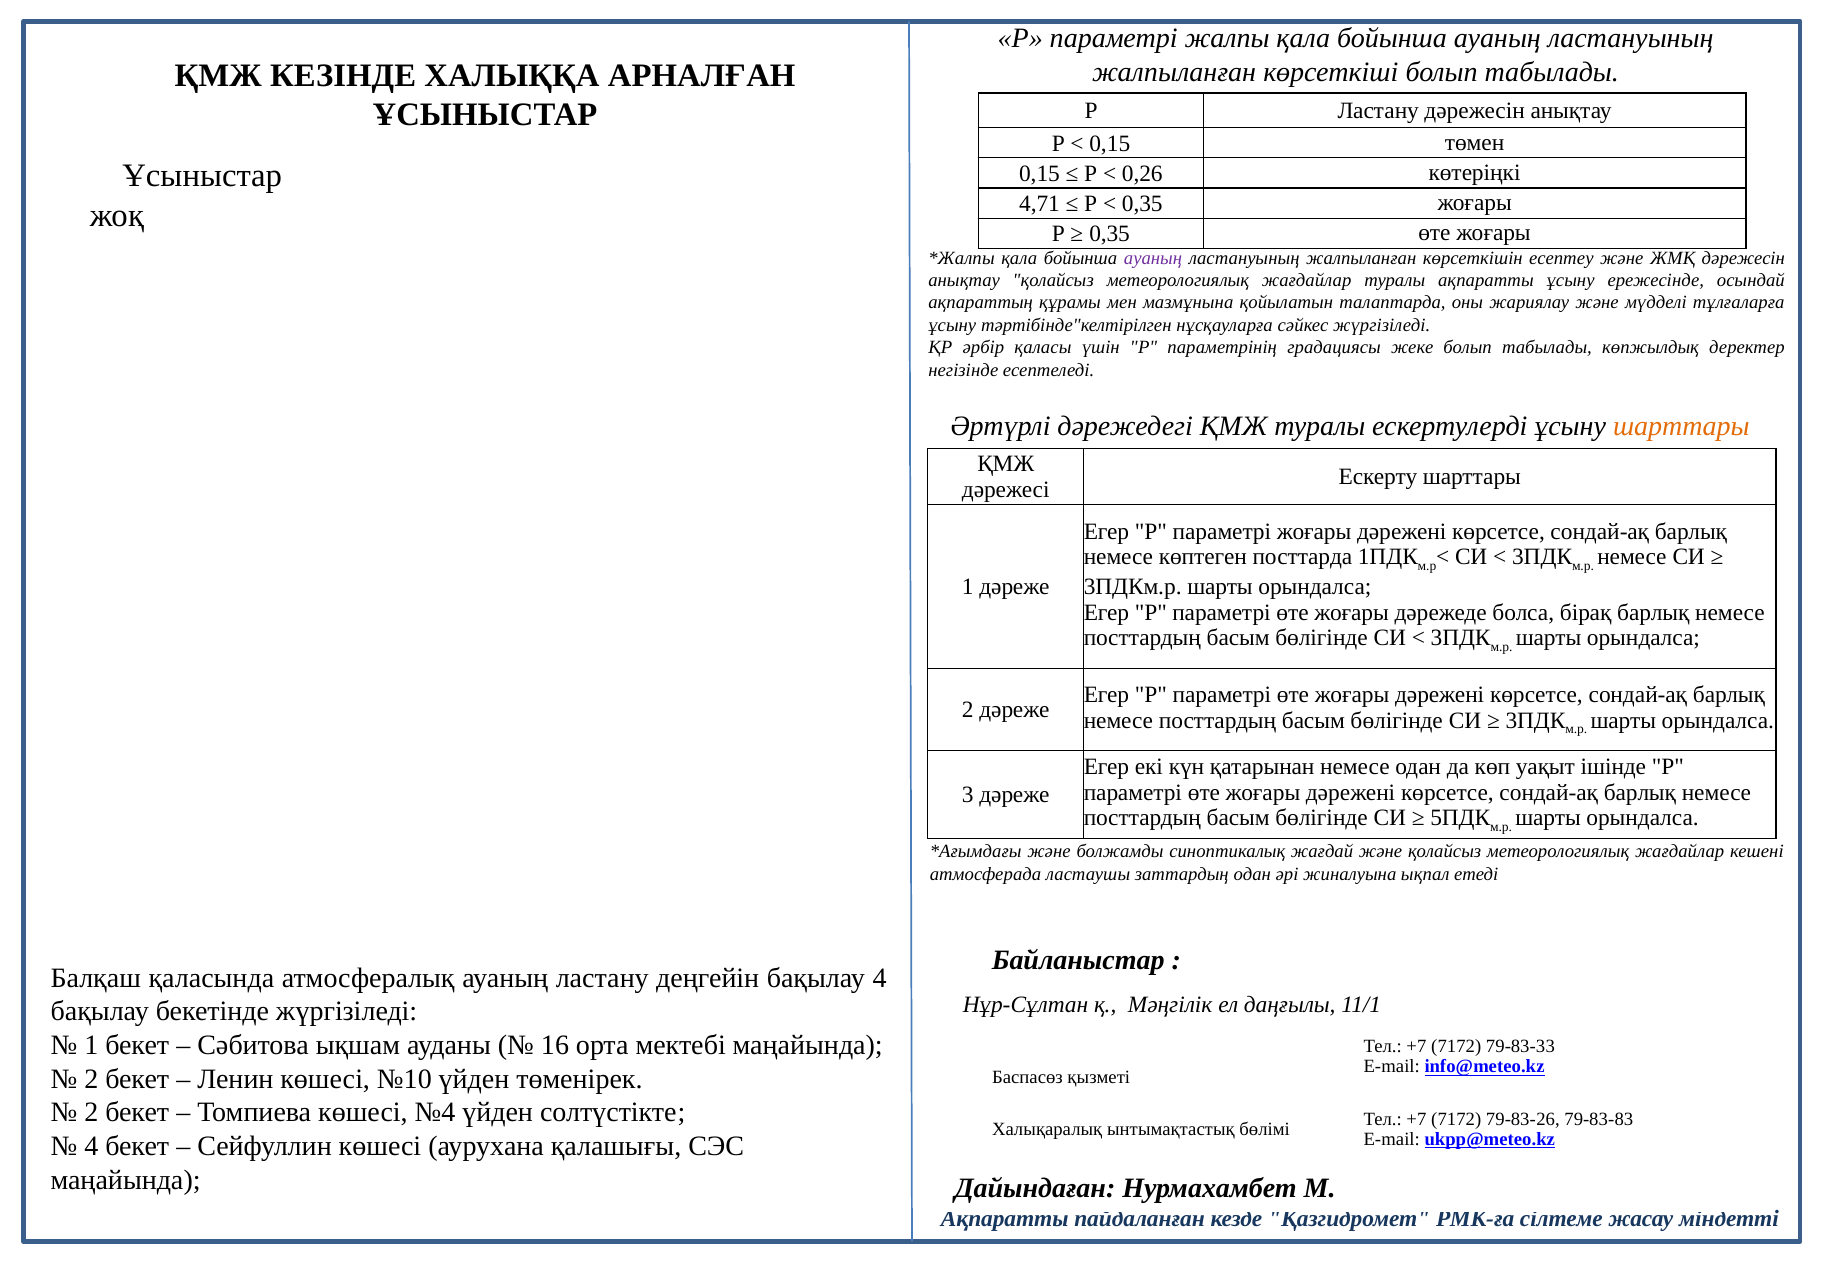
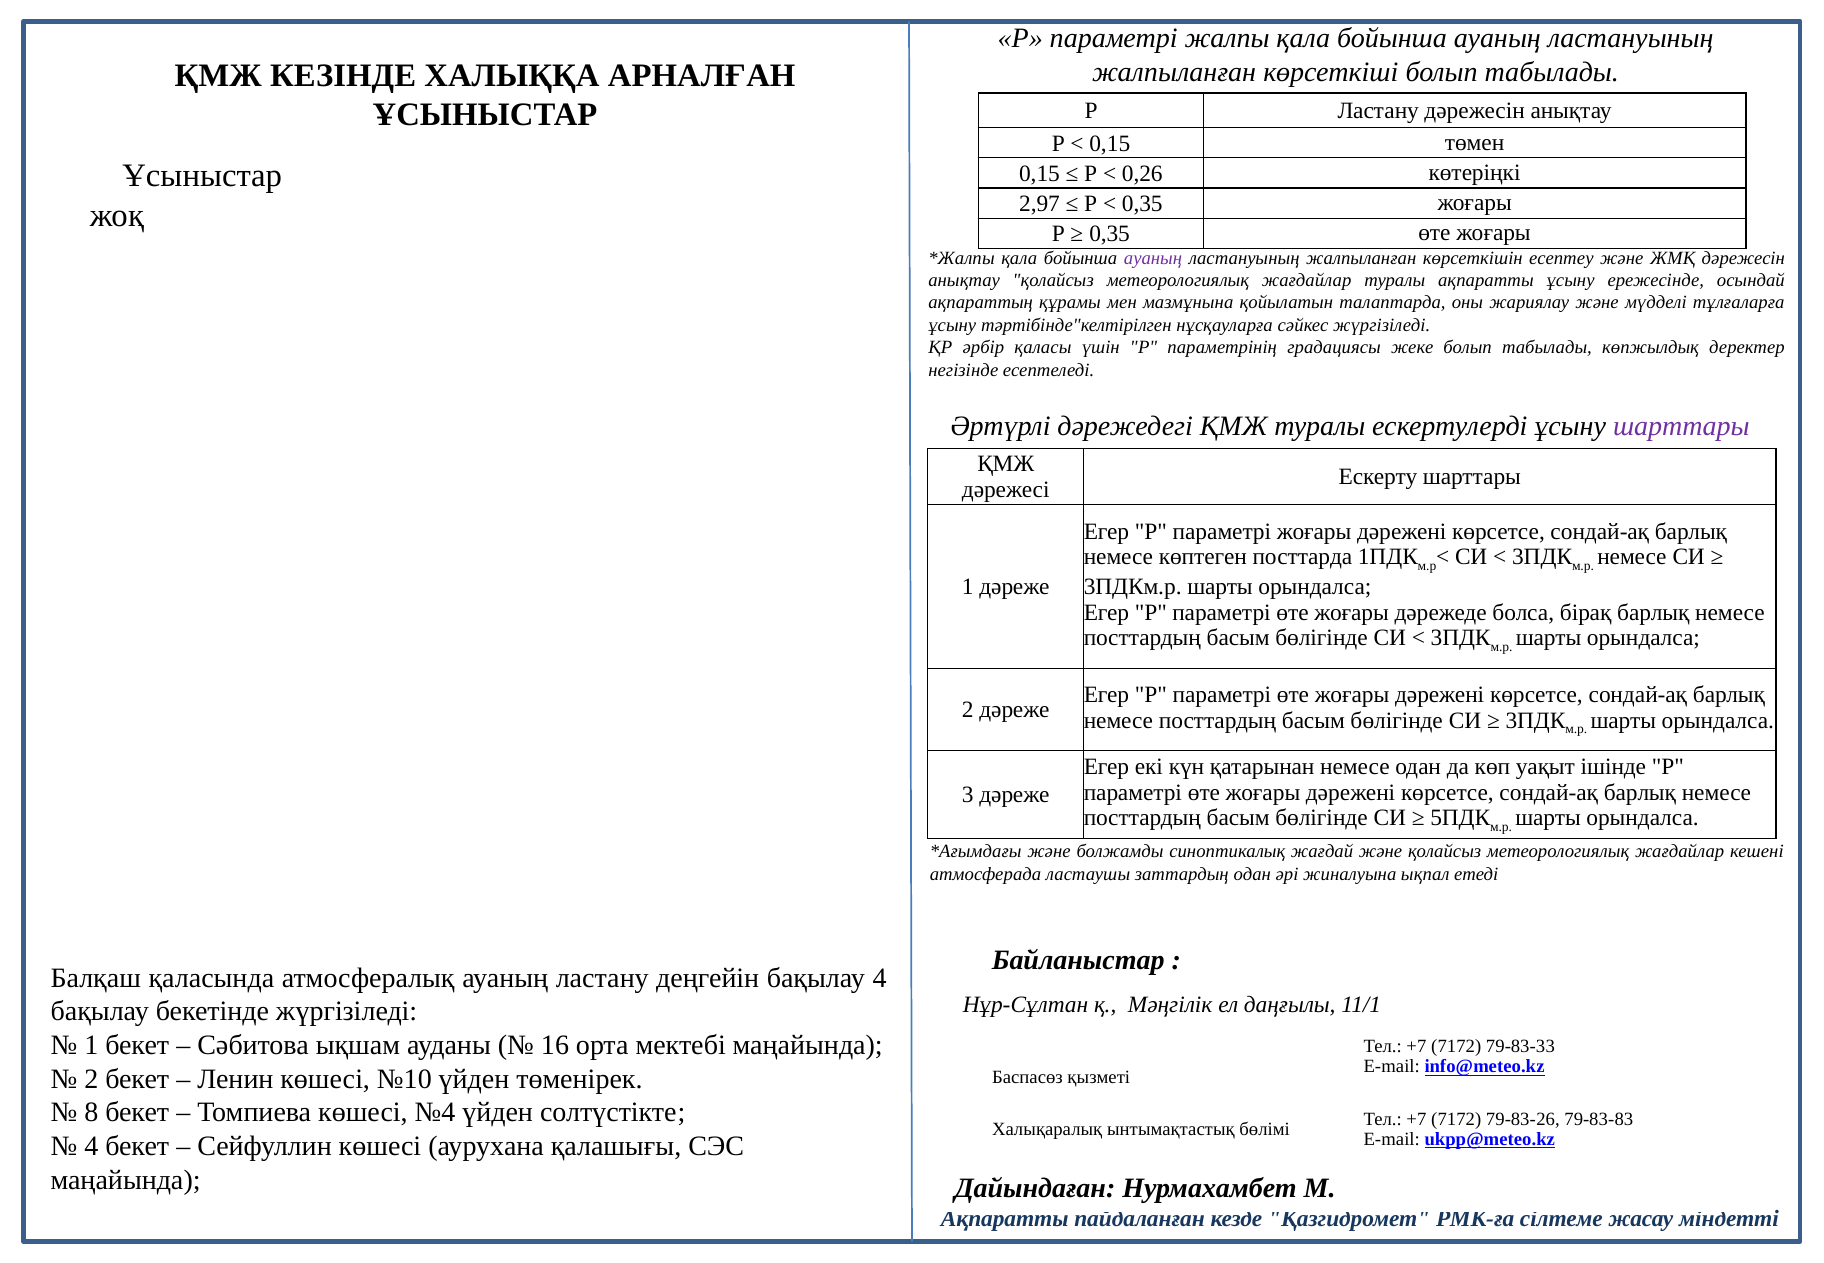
4,71: 4,71 -> 2,97
шарттары at (1681, 426) colour: orange -> purple
2 at (91, 1112): 2 -> 8
